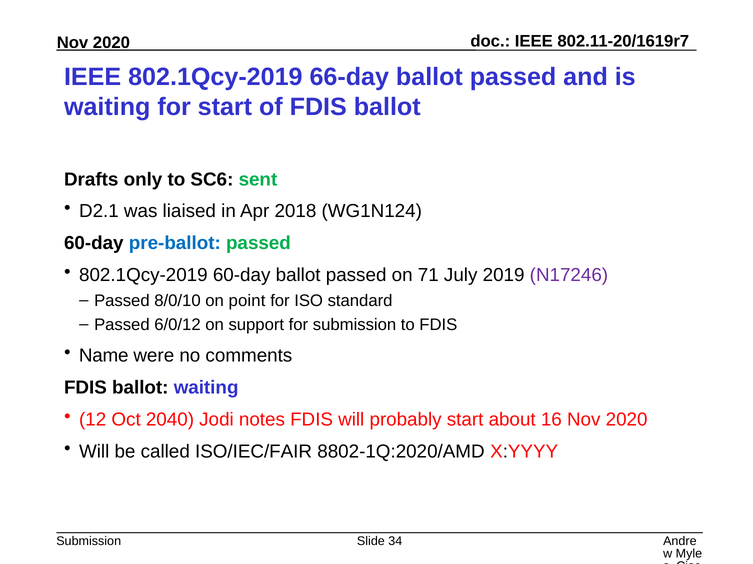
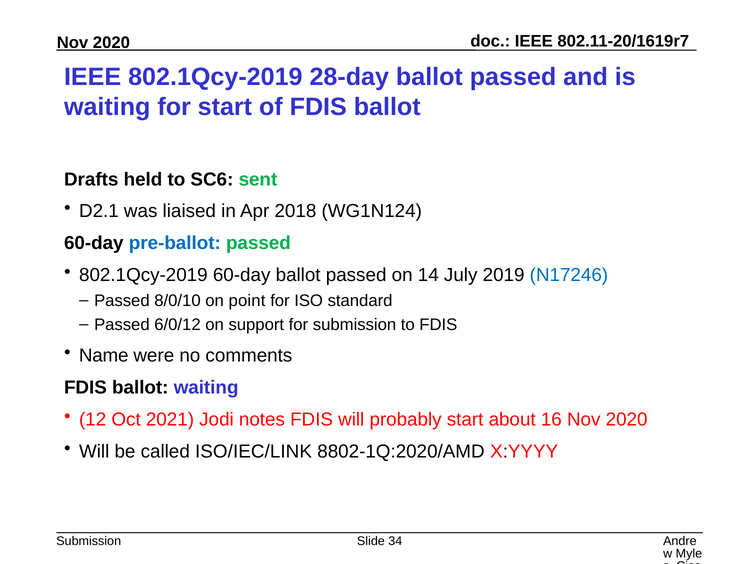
66-day: 66-day -> 28-day
only: only -> held
71: 71 -> 14
N17246 colour: purple -> blue
2040: 2040 -> 2021
ISO/IEC/FAIR: ISO/IEC/FAIR -> ISO/IEC/LINK
